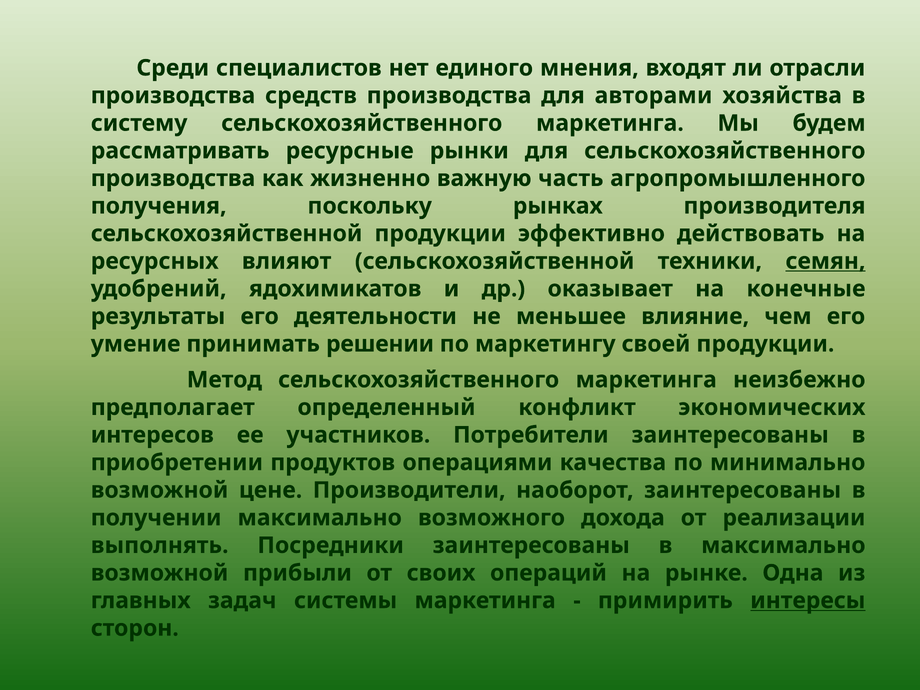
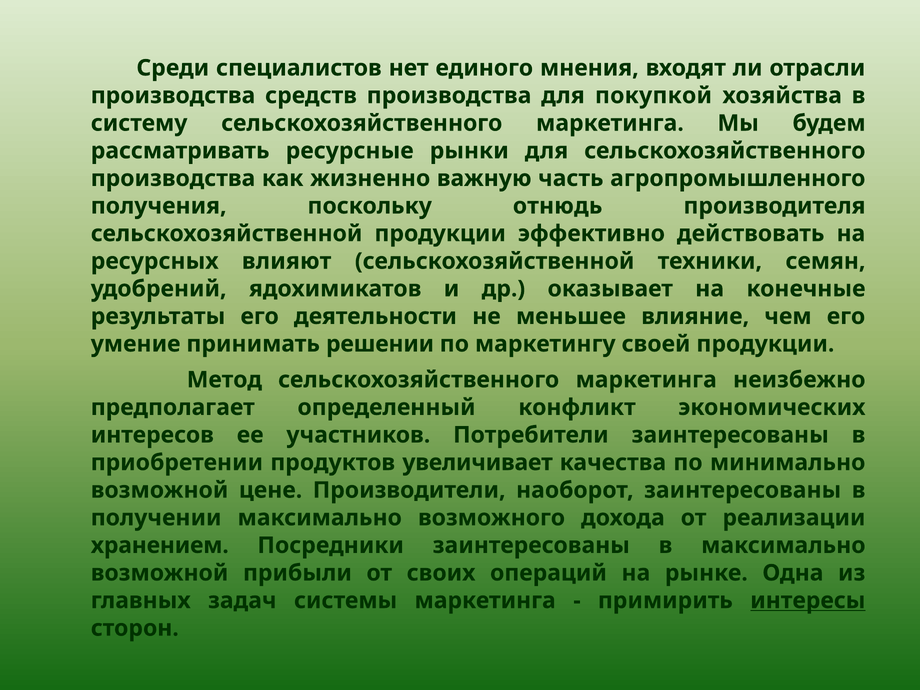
авторами: авторами -> покупкой
рынках: рынках -> отнюдь
семян underline: present -> none
операциями: операциями -> увеличивает
выполнять: выполнять -> хранением
